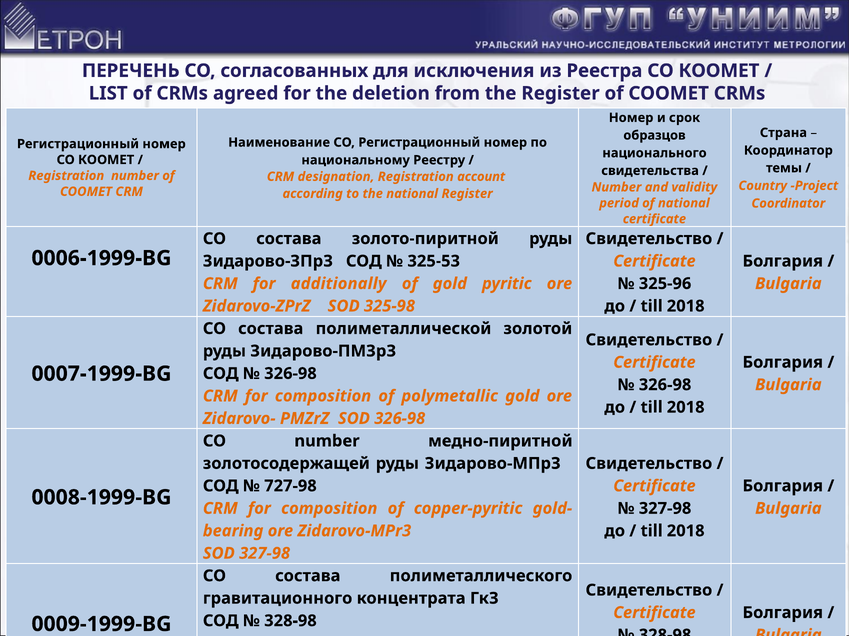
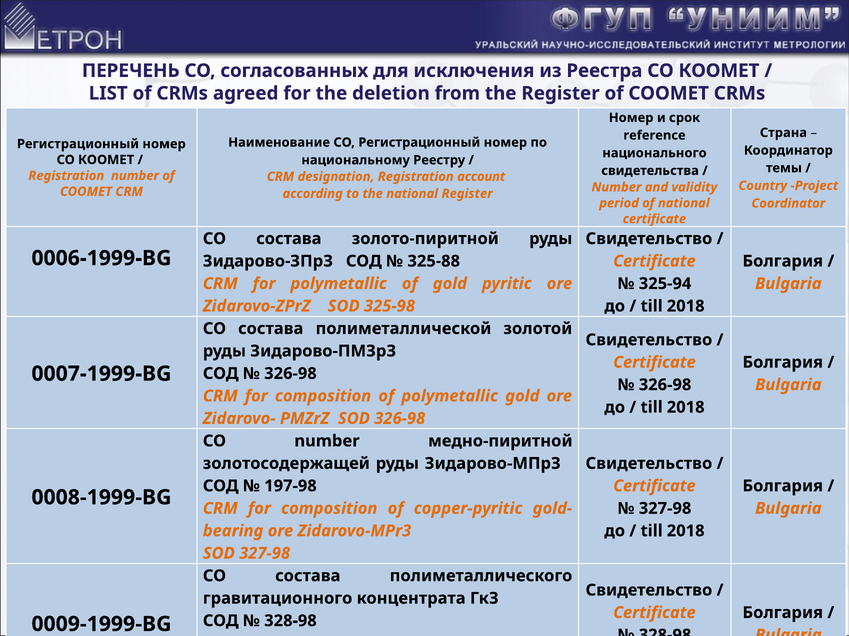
образцов: образцов -> reference
325-53: 325-53 -> 325-88
for additionally: additionally -> polymetallic
325-96: 325-96 -> 325-94
727-98: 727-98 -> 197-98
